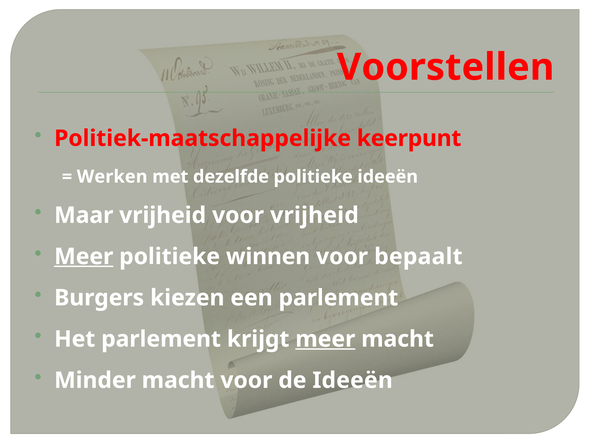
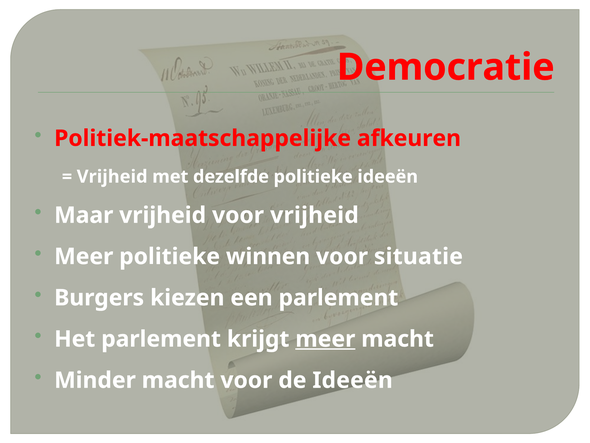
Voorstellen: Voorstellen -> Democratie
keerpunt: keerpunt -> afkeuren
Werken at (112, 176): Werken -> Vrijheid
Meer at (84, 256) underline: present -> none
bepaalt: bepaalt -> situatie
